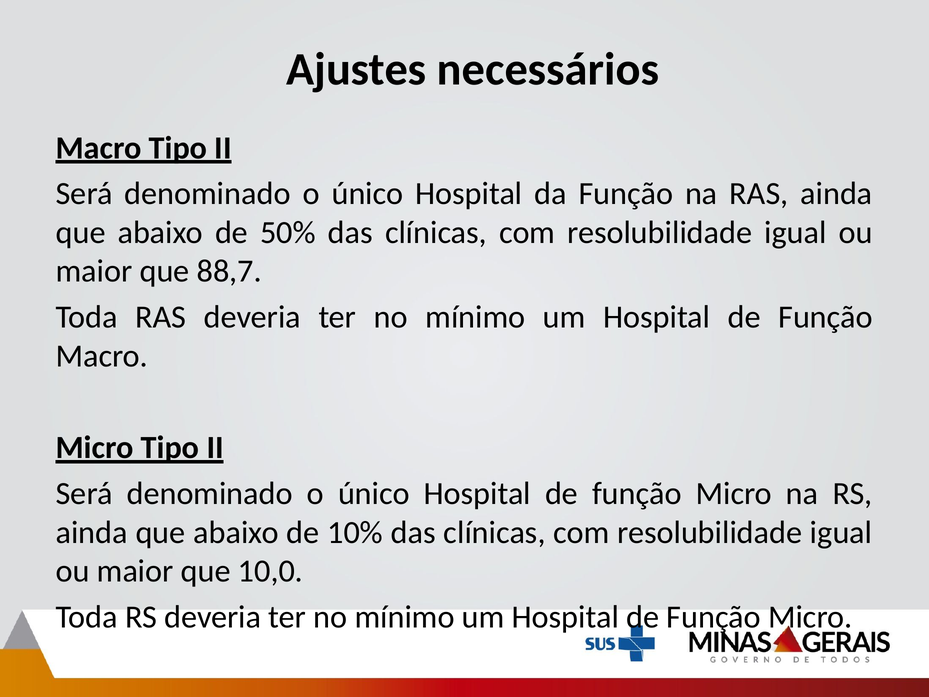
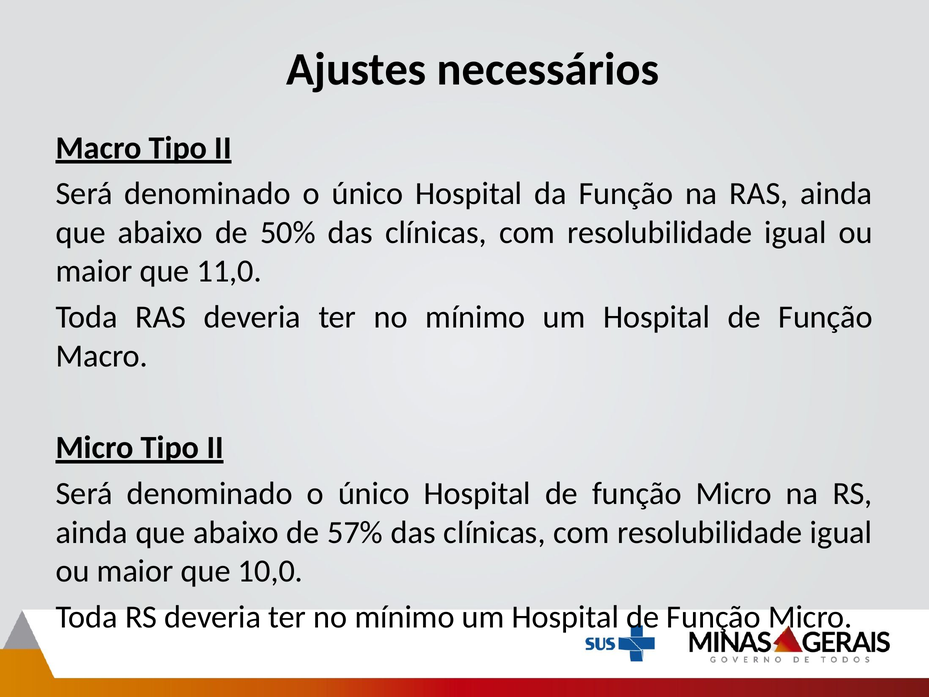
88,7: 88,7 -> 11,0
10%: 10% -> 57%
